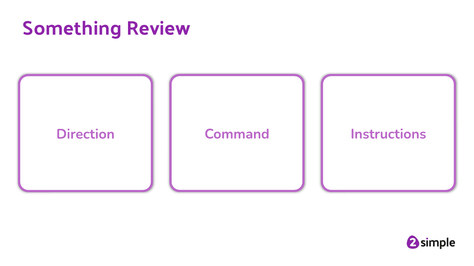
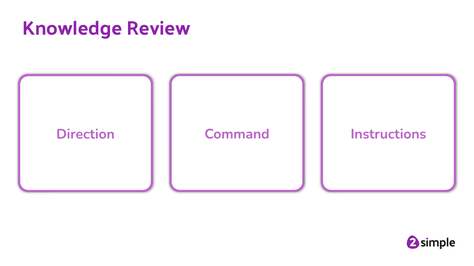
Something at (72, 28): Something -> Knowledge
